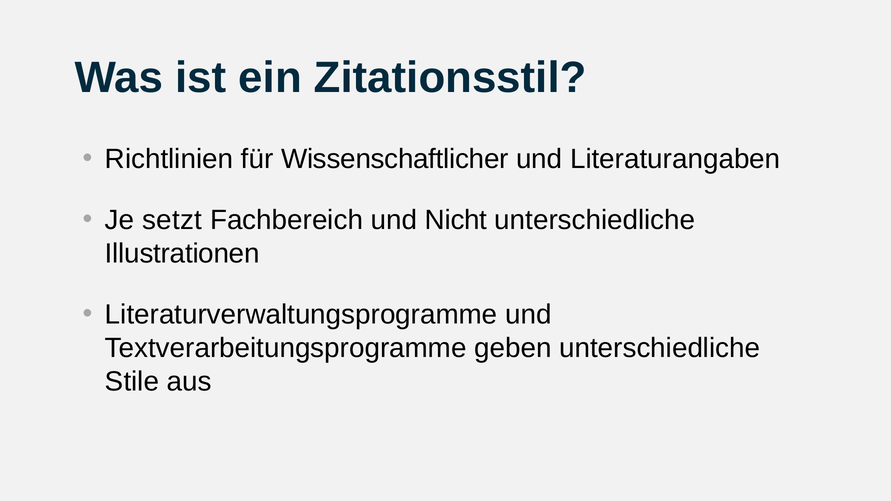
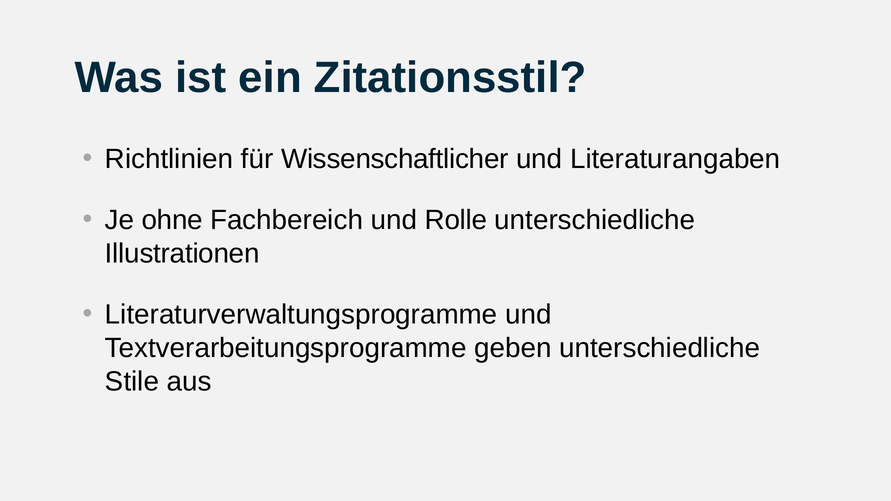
setzt: setzt -> ohne
Nicht: Nicht -> Rolle
